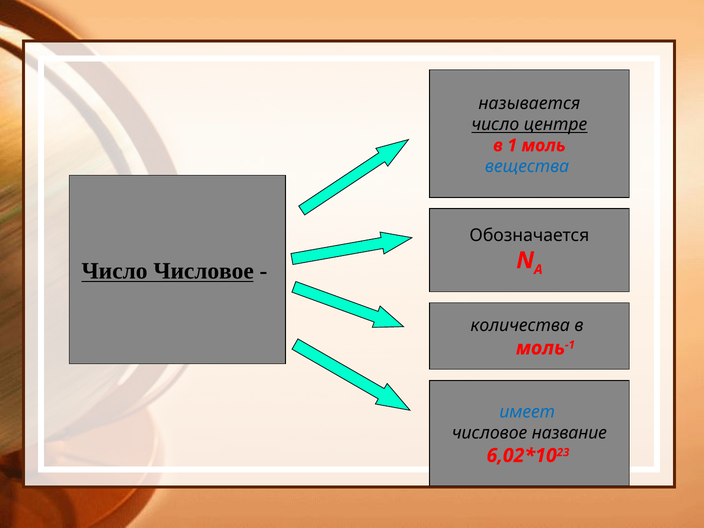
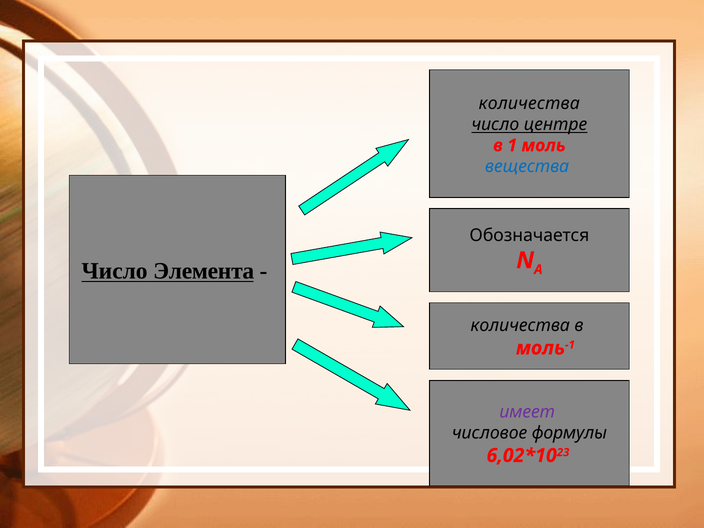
называется at (529, 103): называется -> количества
Число Числовое: Числовое -> Элемента
имеет colour: blue -> purple
название: название -> формулы
